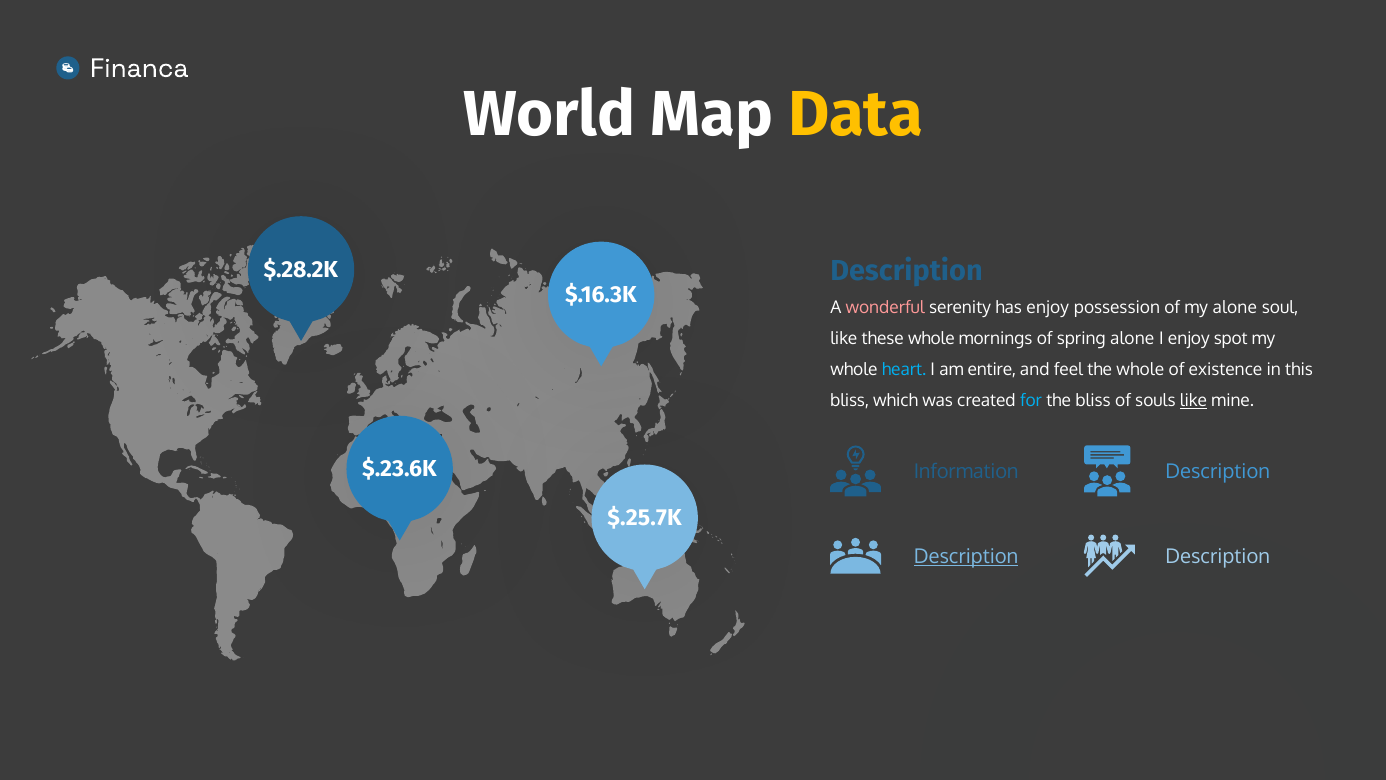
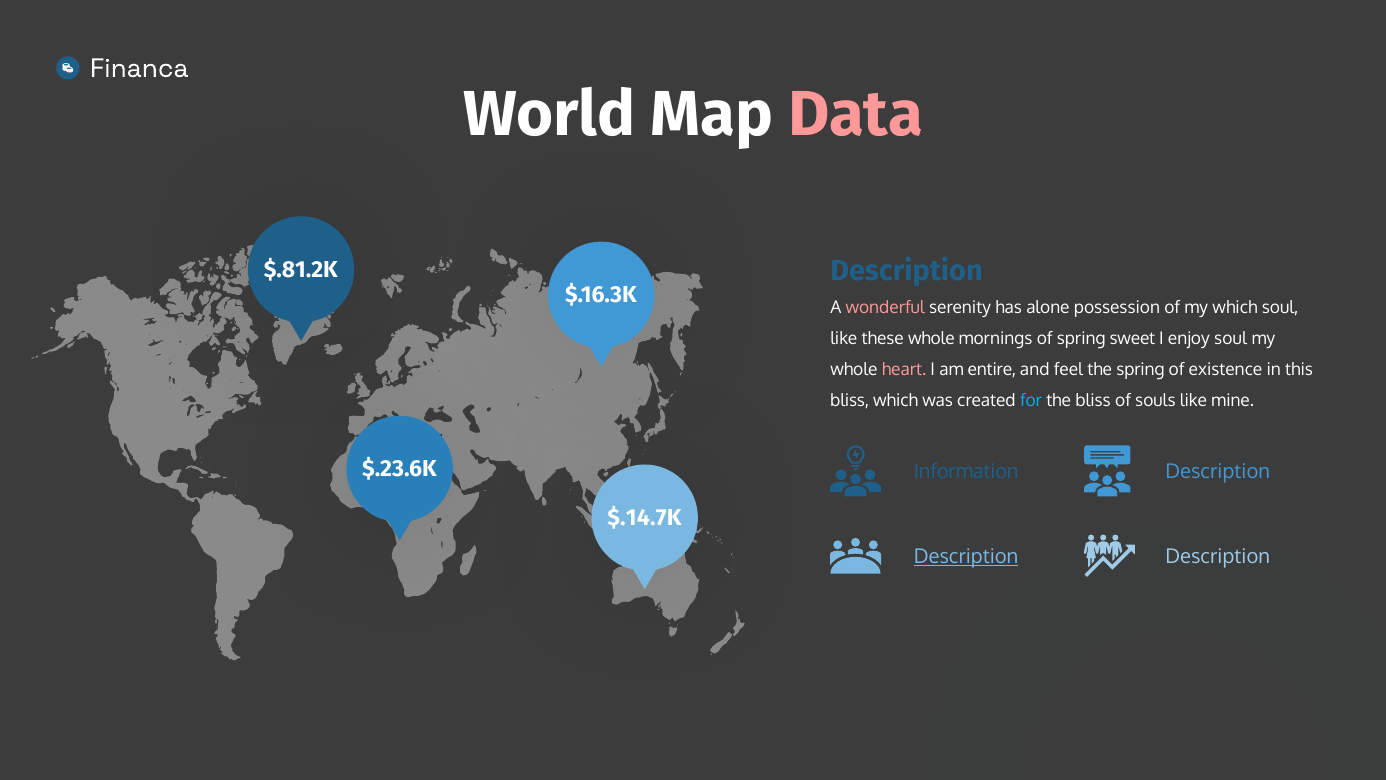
Data colour: yellow -> pink
$.28.2K: $.28.2K -> $.81.2K
has enjoy: enjoy -> alone
my alone: alone -> which
spring alone: alone -> sweet
enjoy spot: spot -> soul
heart colour: light blue -> pink
the whole: whole -> spring
like at (1193, 401) underline: present -> none
$.25.7K: $.25.7K -> $.14.7K
